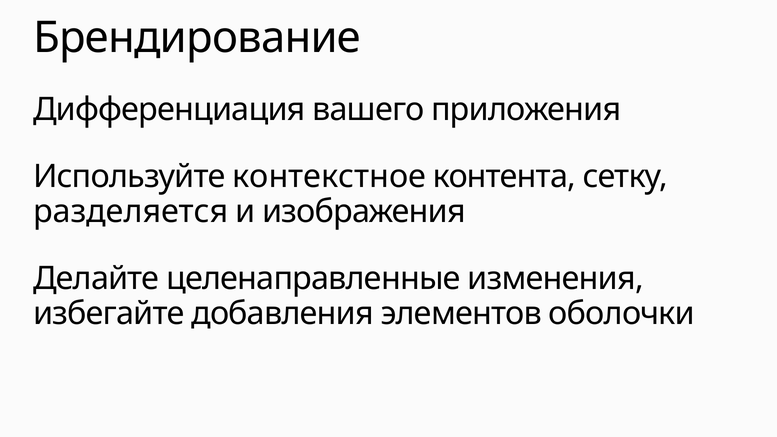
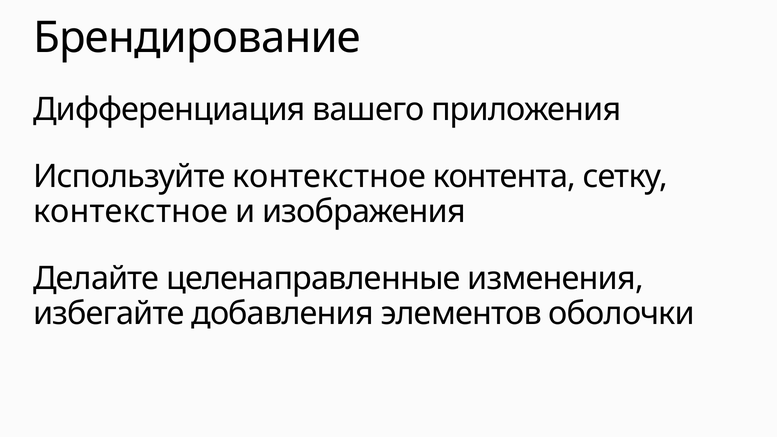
разделяется at (131, 212): разделяется -> контекстное
